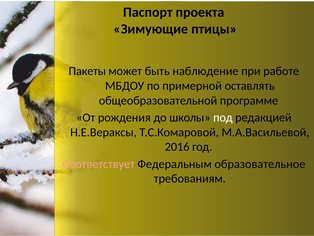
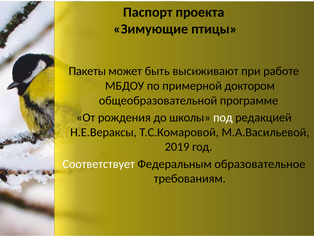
наблюдение: наблюдение -> высиживают
оставлять: оставлять -> доктором
2016: 2016 -> 2019
Соответствует colour: pink -> white
